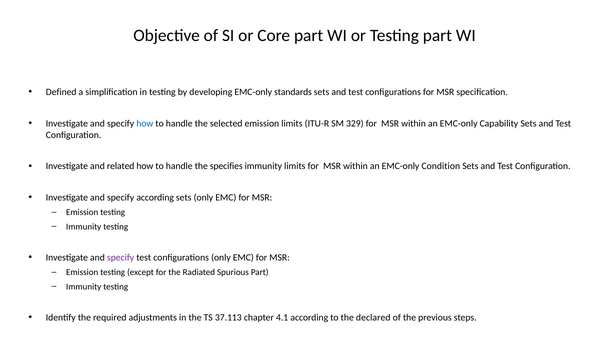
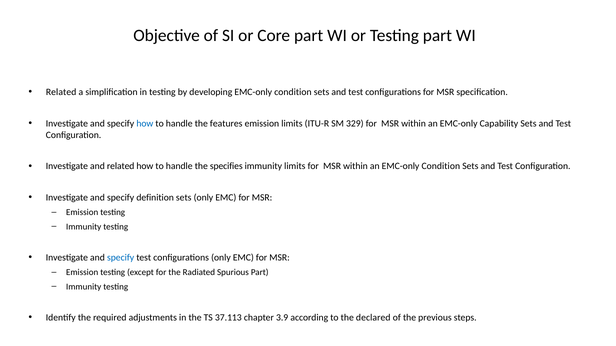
Defined at (61, 92): Defined -> Related
developing EMC-only standards: standards -> condition
selected: selected -> features
specify according: according -> definition
specify at (121, 258) colour: purple -> blue
4.1: 4.1 -> 3.9
